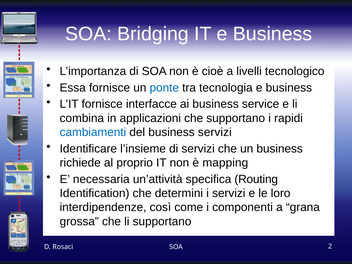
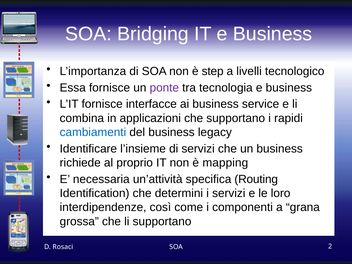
cioè: cioè -> step
ponte colour: blue -> purple
business servizi: servizi -> legacy
